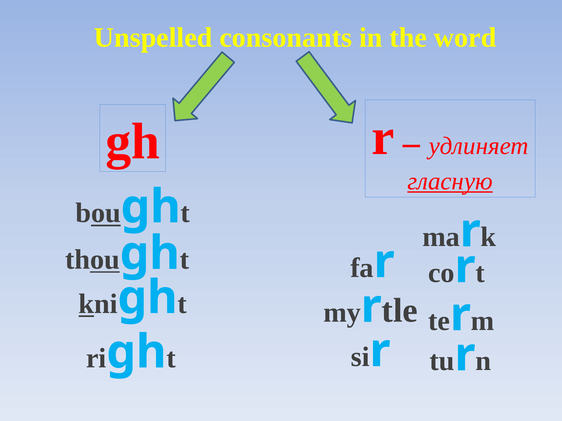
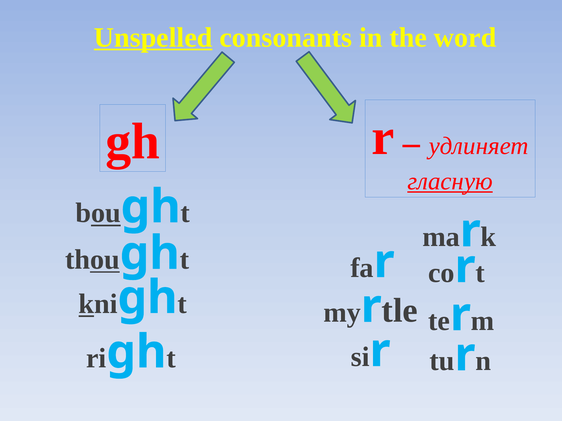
Unspelled underline: none -> present
